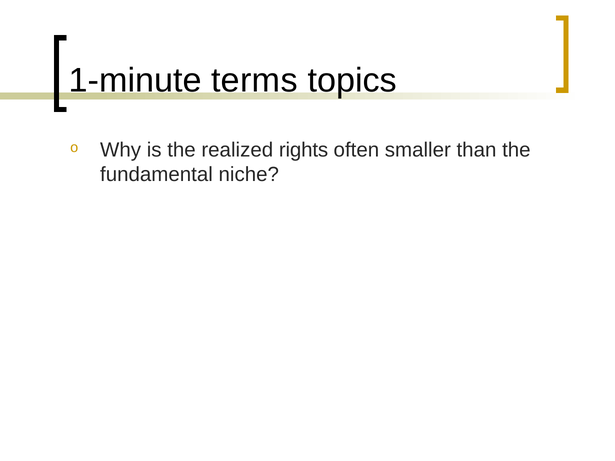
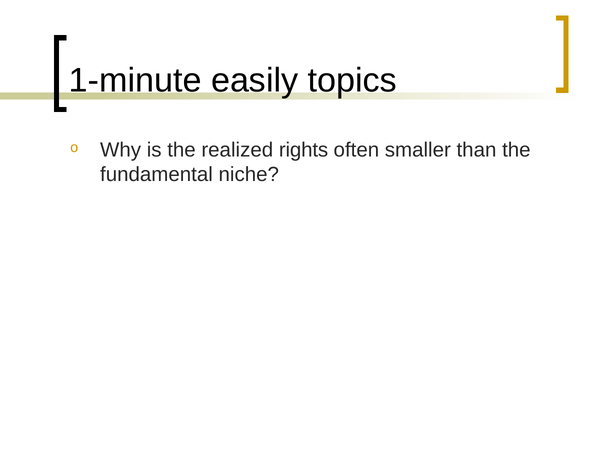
terms: terms -> easily
